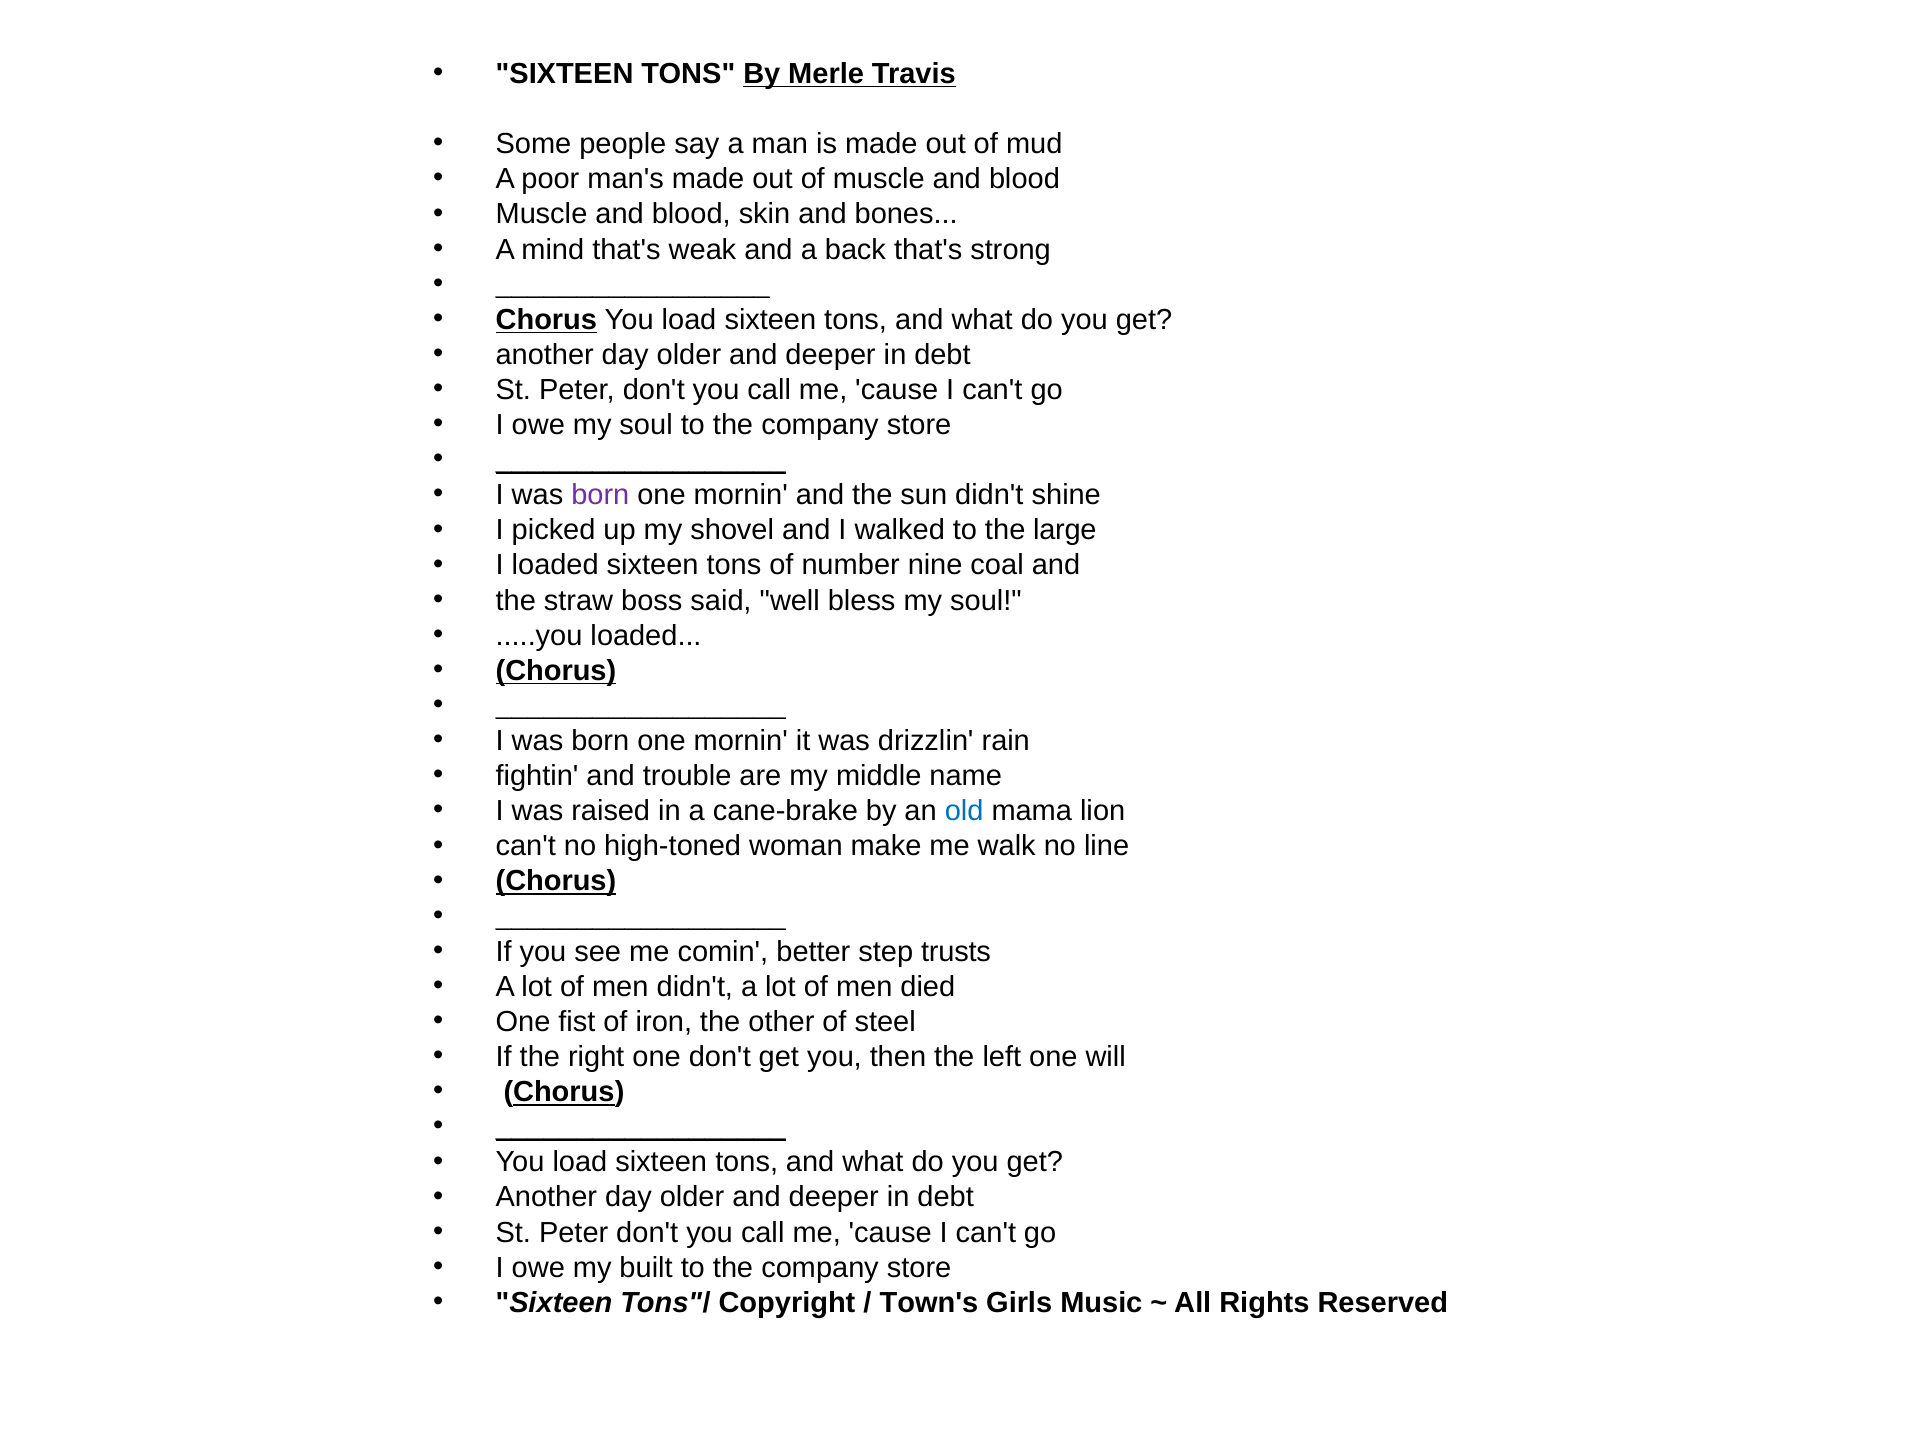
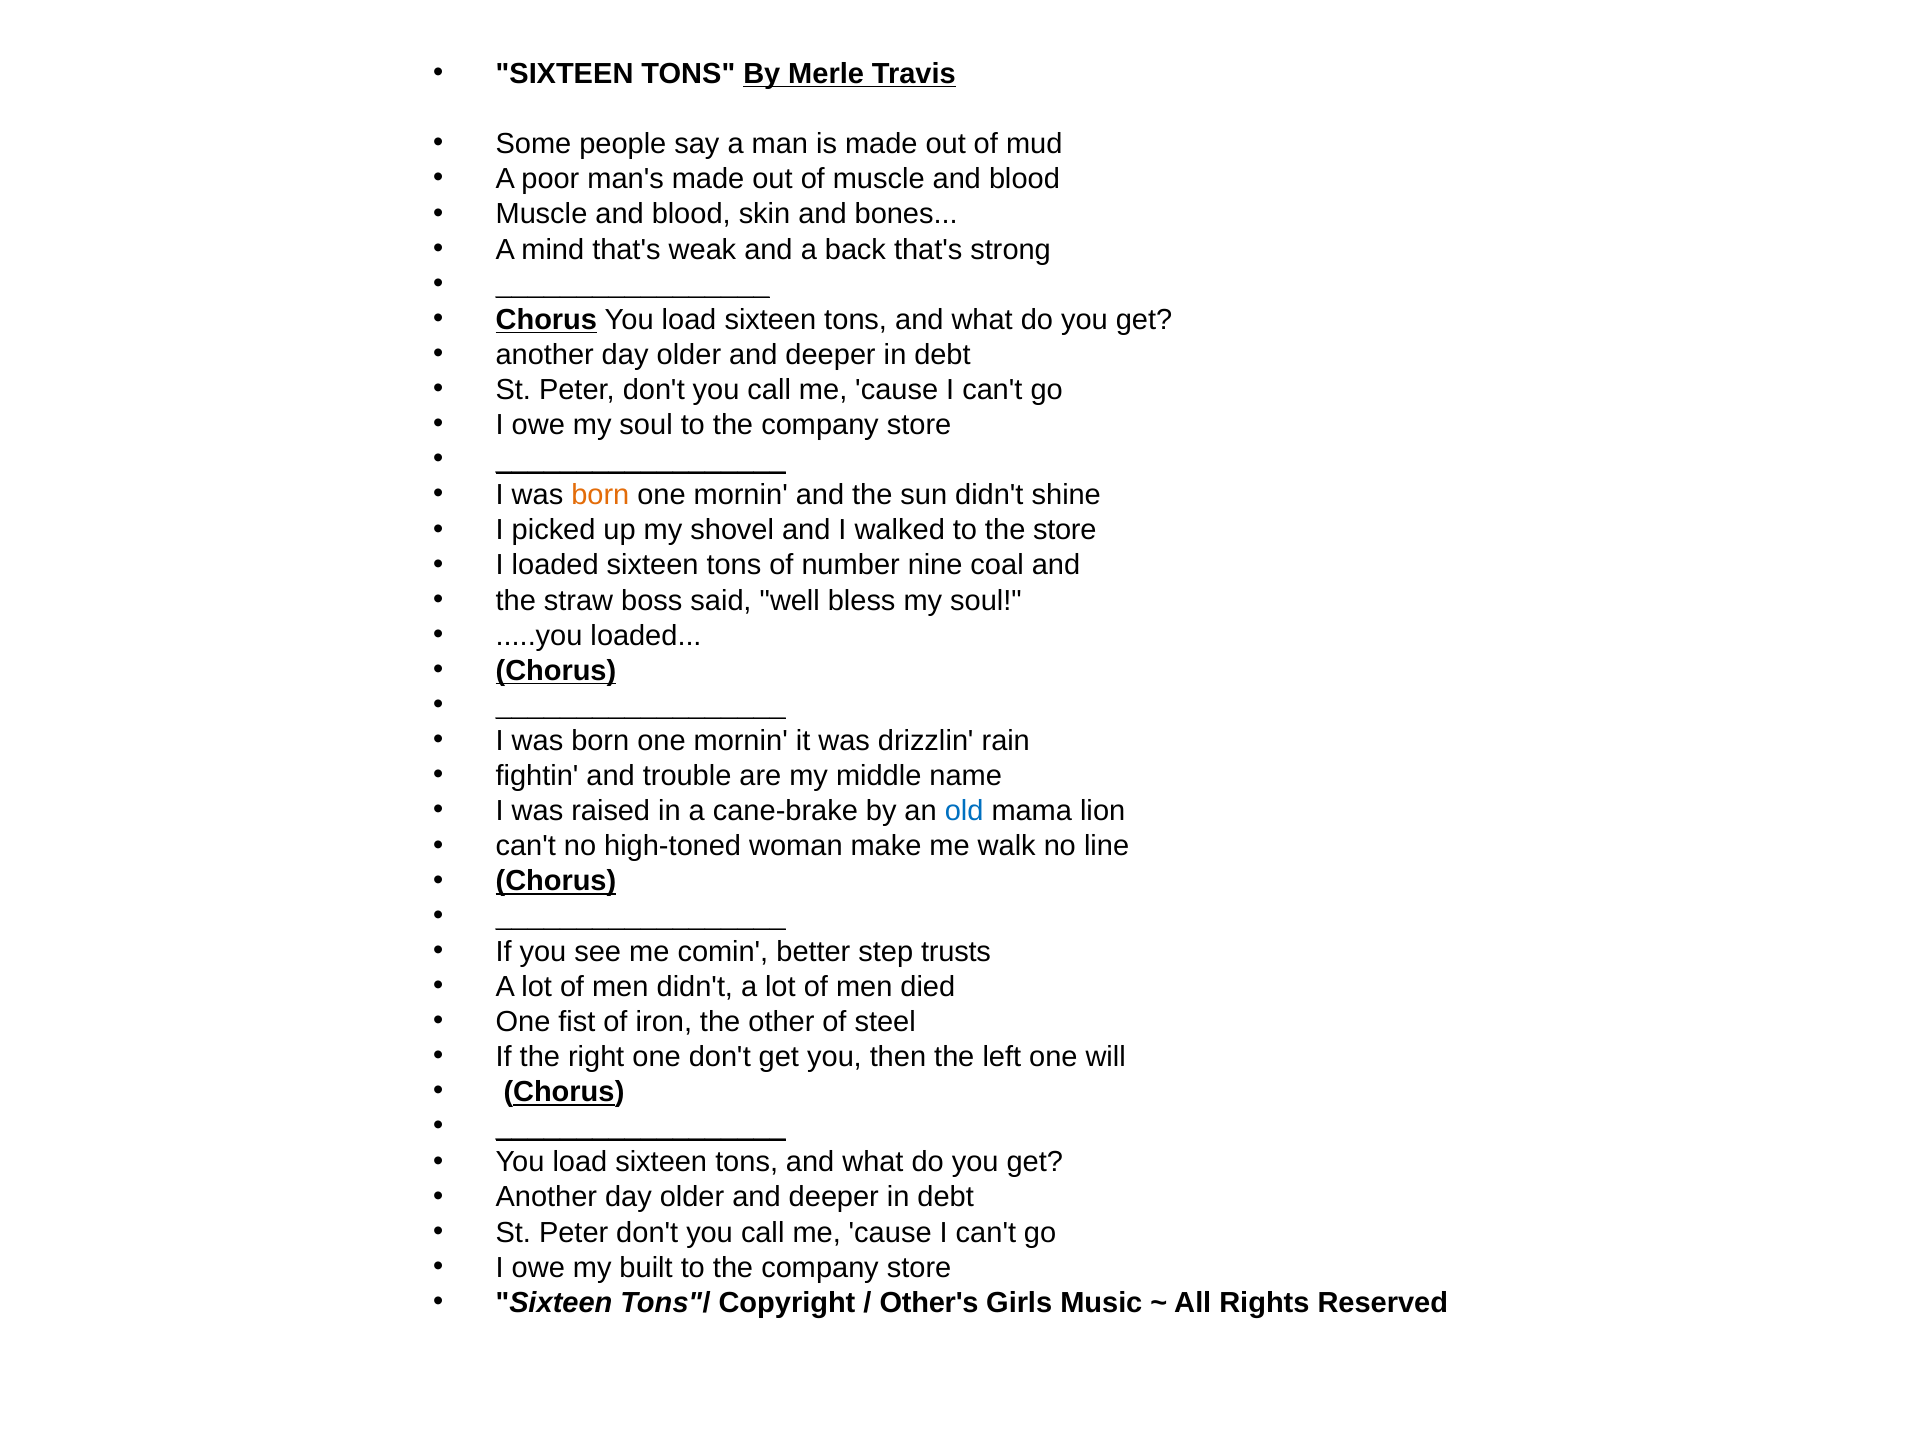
born at (600, 495) colour: purple -> orange
the large: large -> store
Town's: Town's -> Other's
